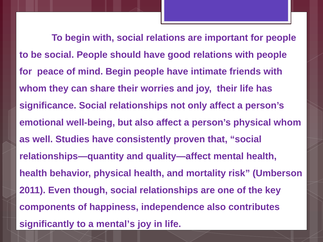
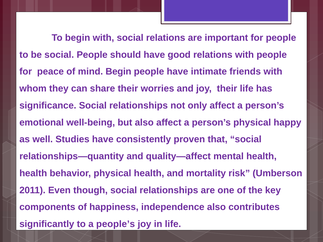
physical whom: whom -> happy
mental’s: mental’s -> people’s
